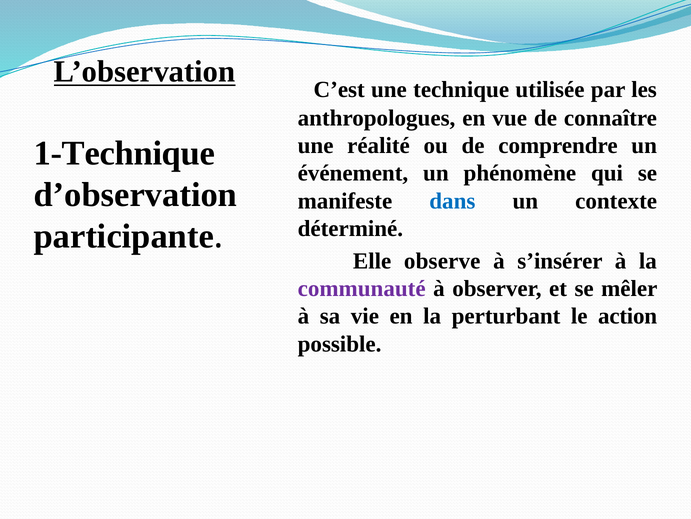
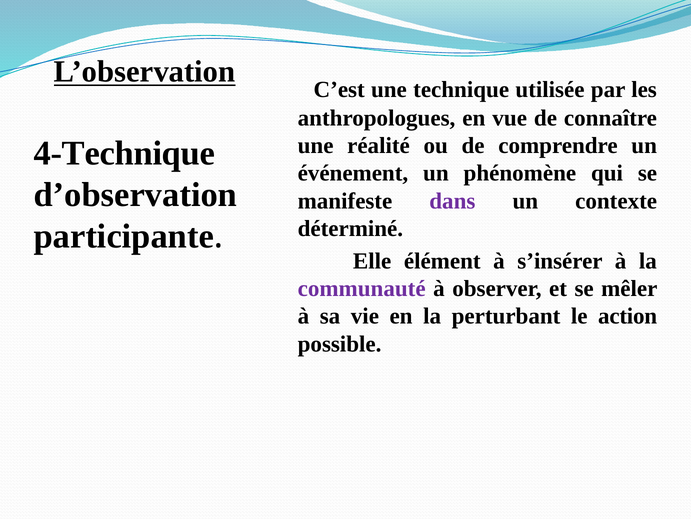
1-Technique: 1-Technique -> 4-Technique
dans colour: blue -> purple
observe: observe -> élément
